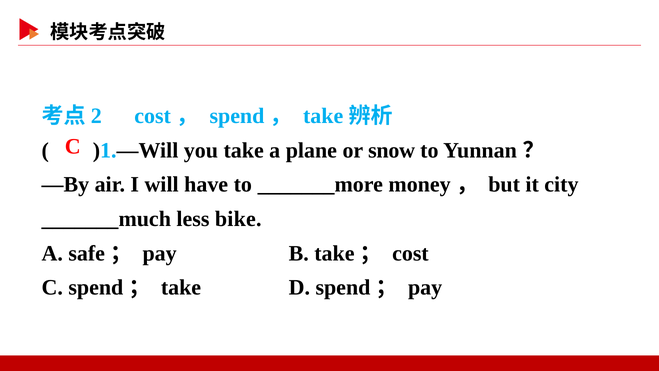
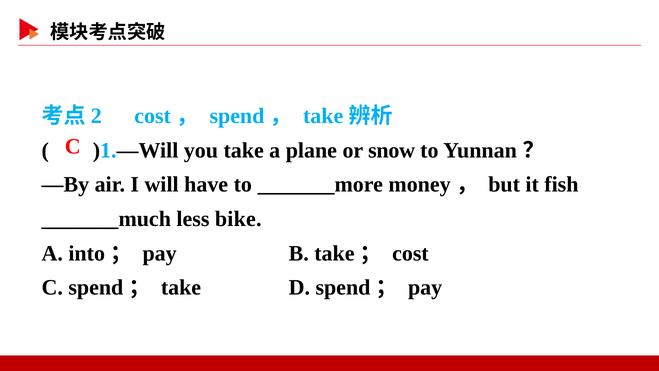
city: city -> fish
safe: safe -> into
